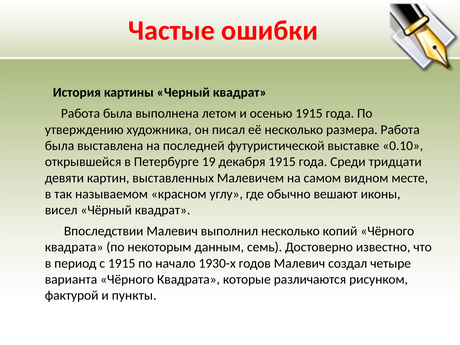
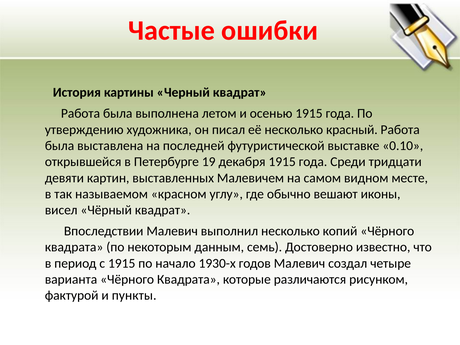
размера: размера -> красный
